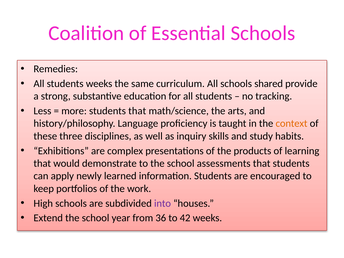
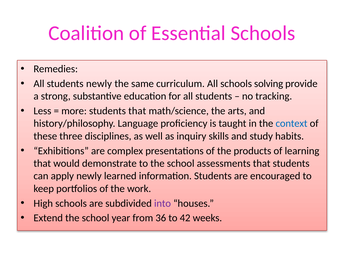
students weeks: weeks -> newly
shared: shared -> solving
context colour: orange -> blue
